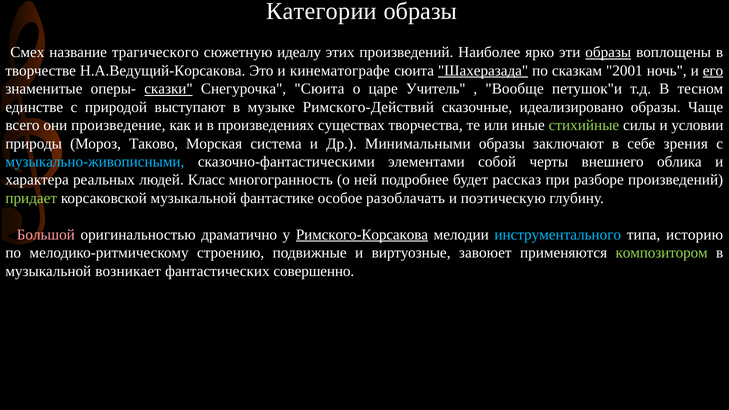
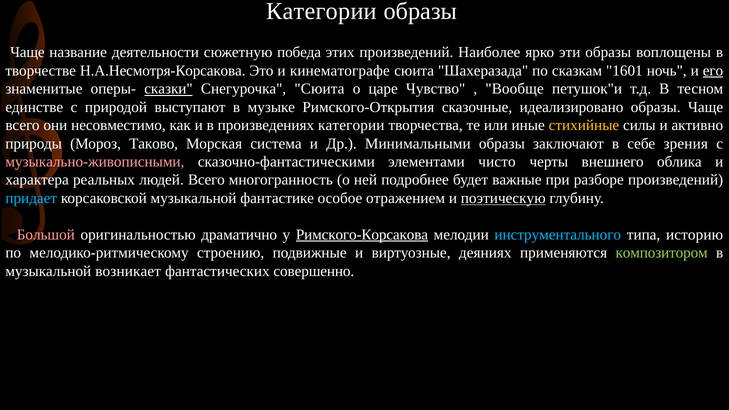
Смех at (27, 52): Смех -> Чаще
трагического: трагического -> деятельности
идеалу: идеалу -> победа
образы at (608, 52) underline: present -> none
Н.А.Ведущий-Корсакова: Н.А.Ведущий-Корсакова -> Н.А.Несмотря-Корсакова
Шахеразада underline: present -> none
2001: 2001 -> 1601
Учитель: Учитель -> Чувство
Римского-Действий: Римского-Действий -> Римского-Открытия
произведение: произведение -> несовместимо
произведениях существах: существах -> категории
стихийные colour: light green -> yellow
условии: условии -> активно
музыкально-живописными colour: light blue -> pink
собой: собой -> чисто
людей Класс: Класс -> Всего
рассказ: рассказ -> важные
придает colour: light green -> light blue
разоблачать: разоблачать -> отражением
поэтическую underline: none -> present
завоюет: завоюет -> деяниях
